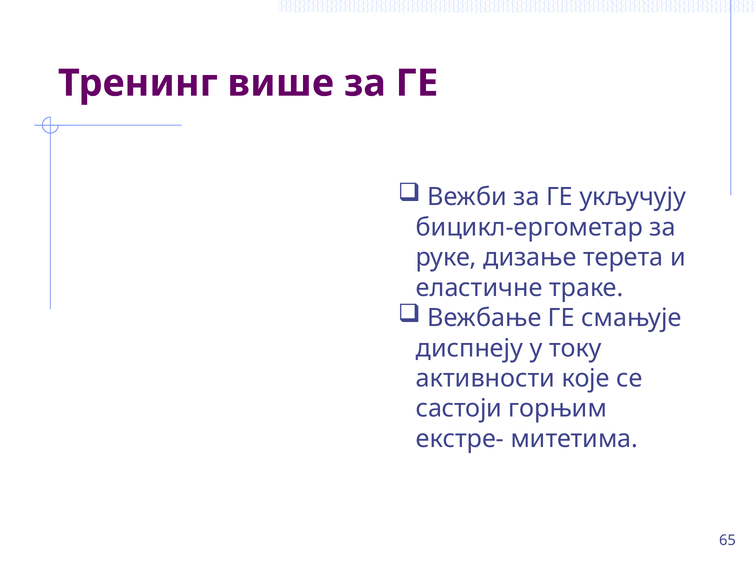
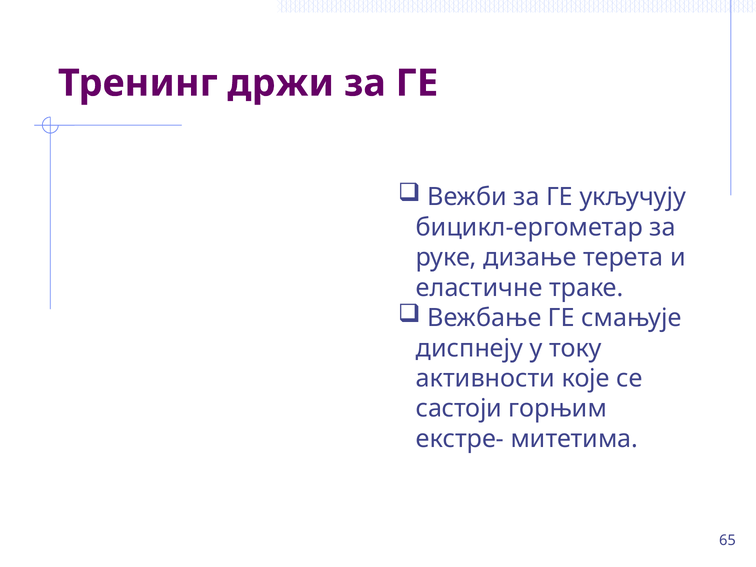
више: више -> држи
